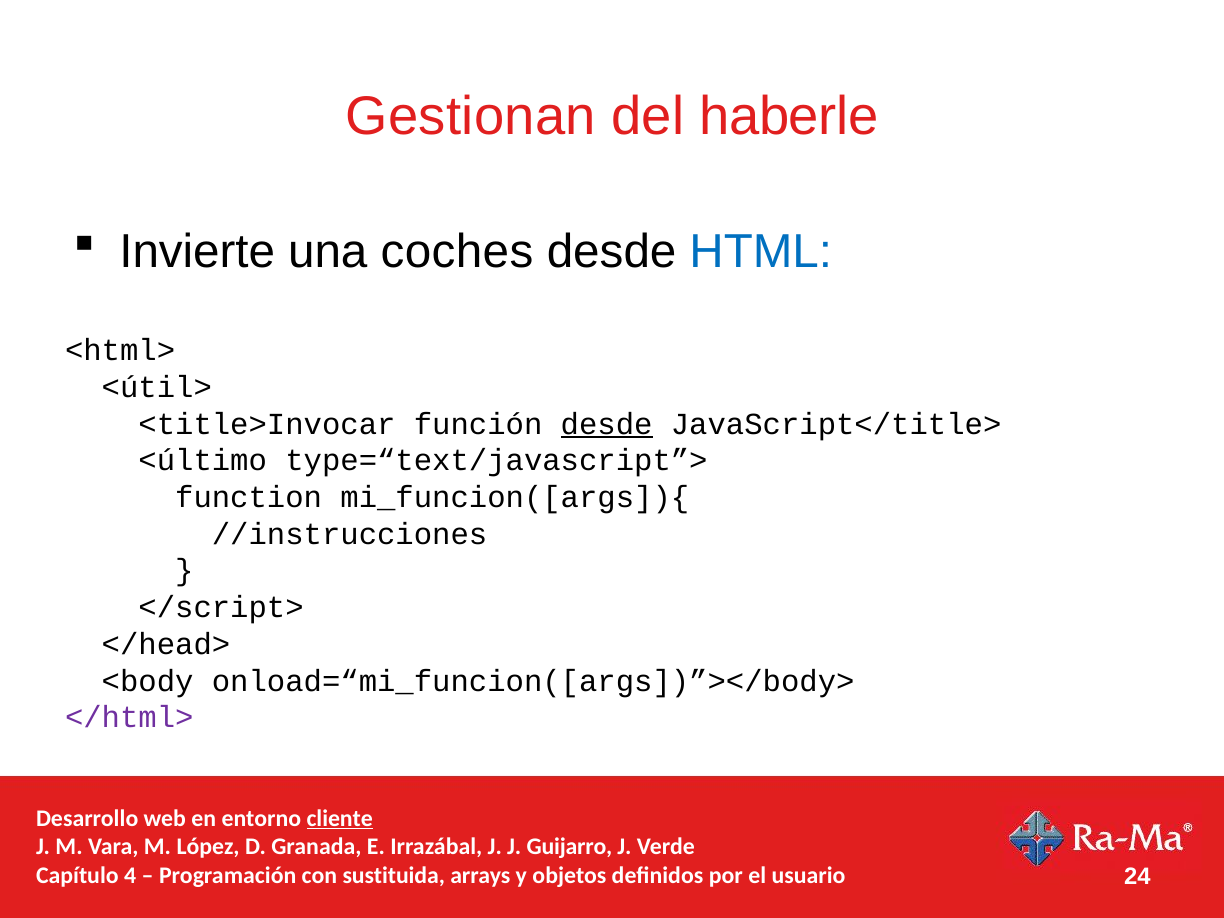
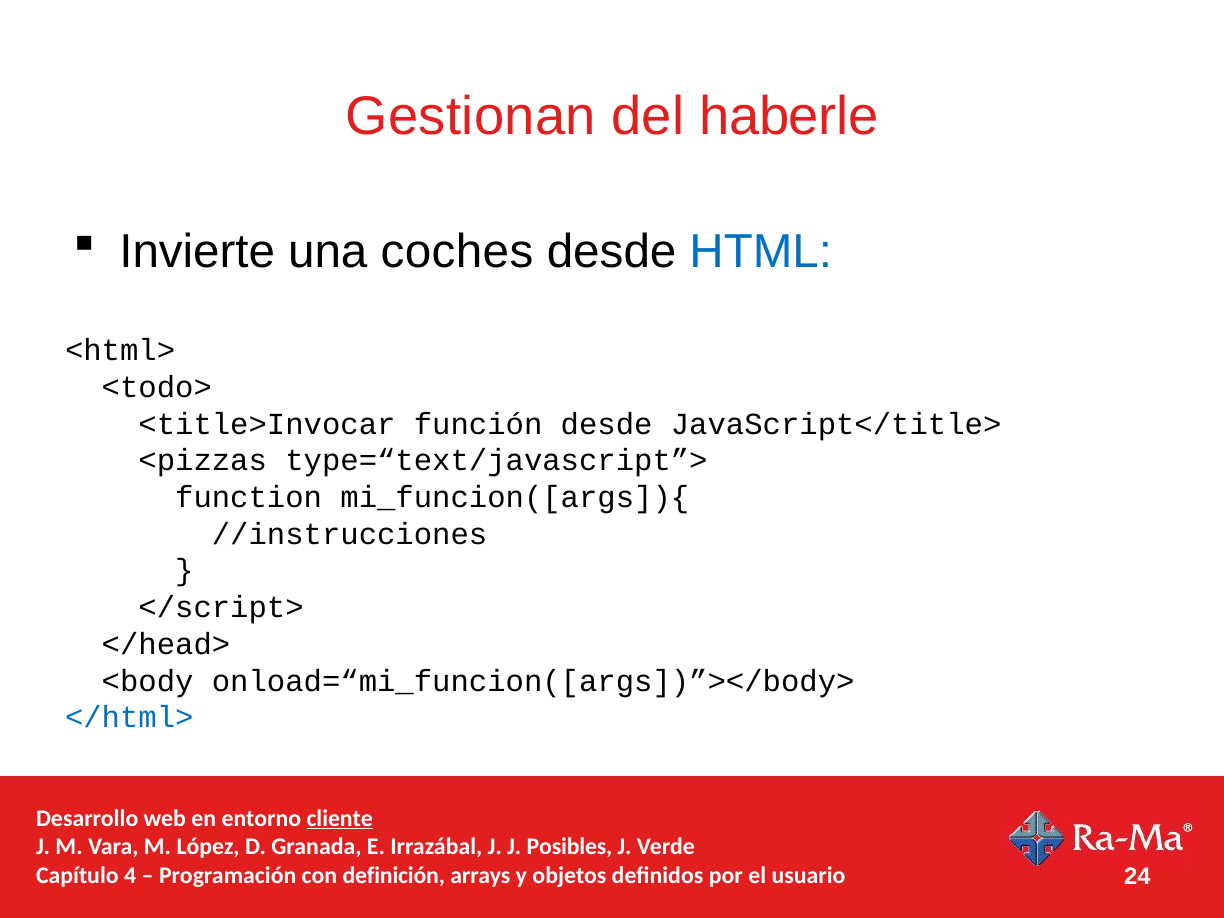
<útil>: <útil> -> <todo>
desde at (607, 424) underline: present -> none
<último: <último -> <pizzas
</html> colour: purple -> blue
Guijarro: Guijarro -> Posibles
sustituida: sustituida -> definición
